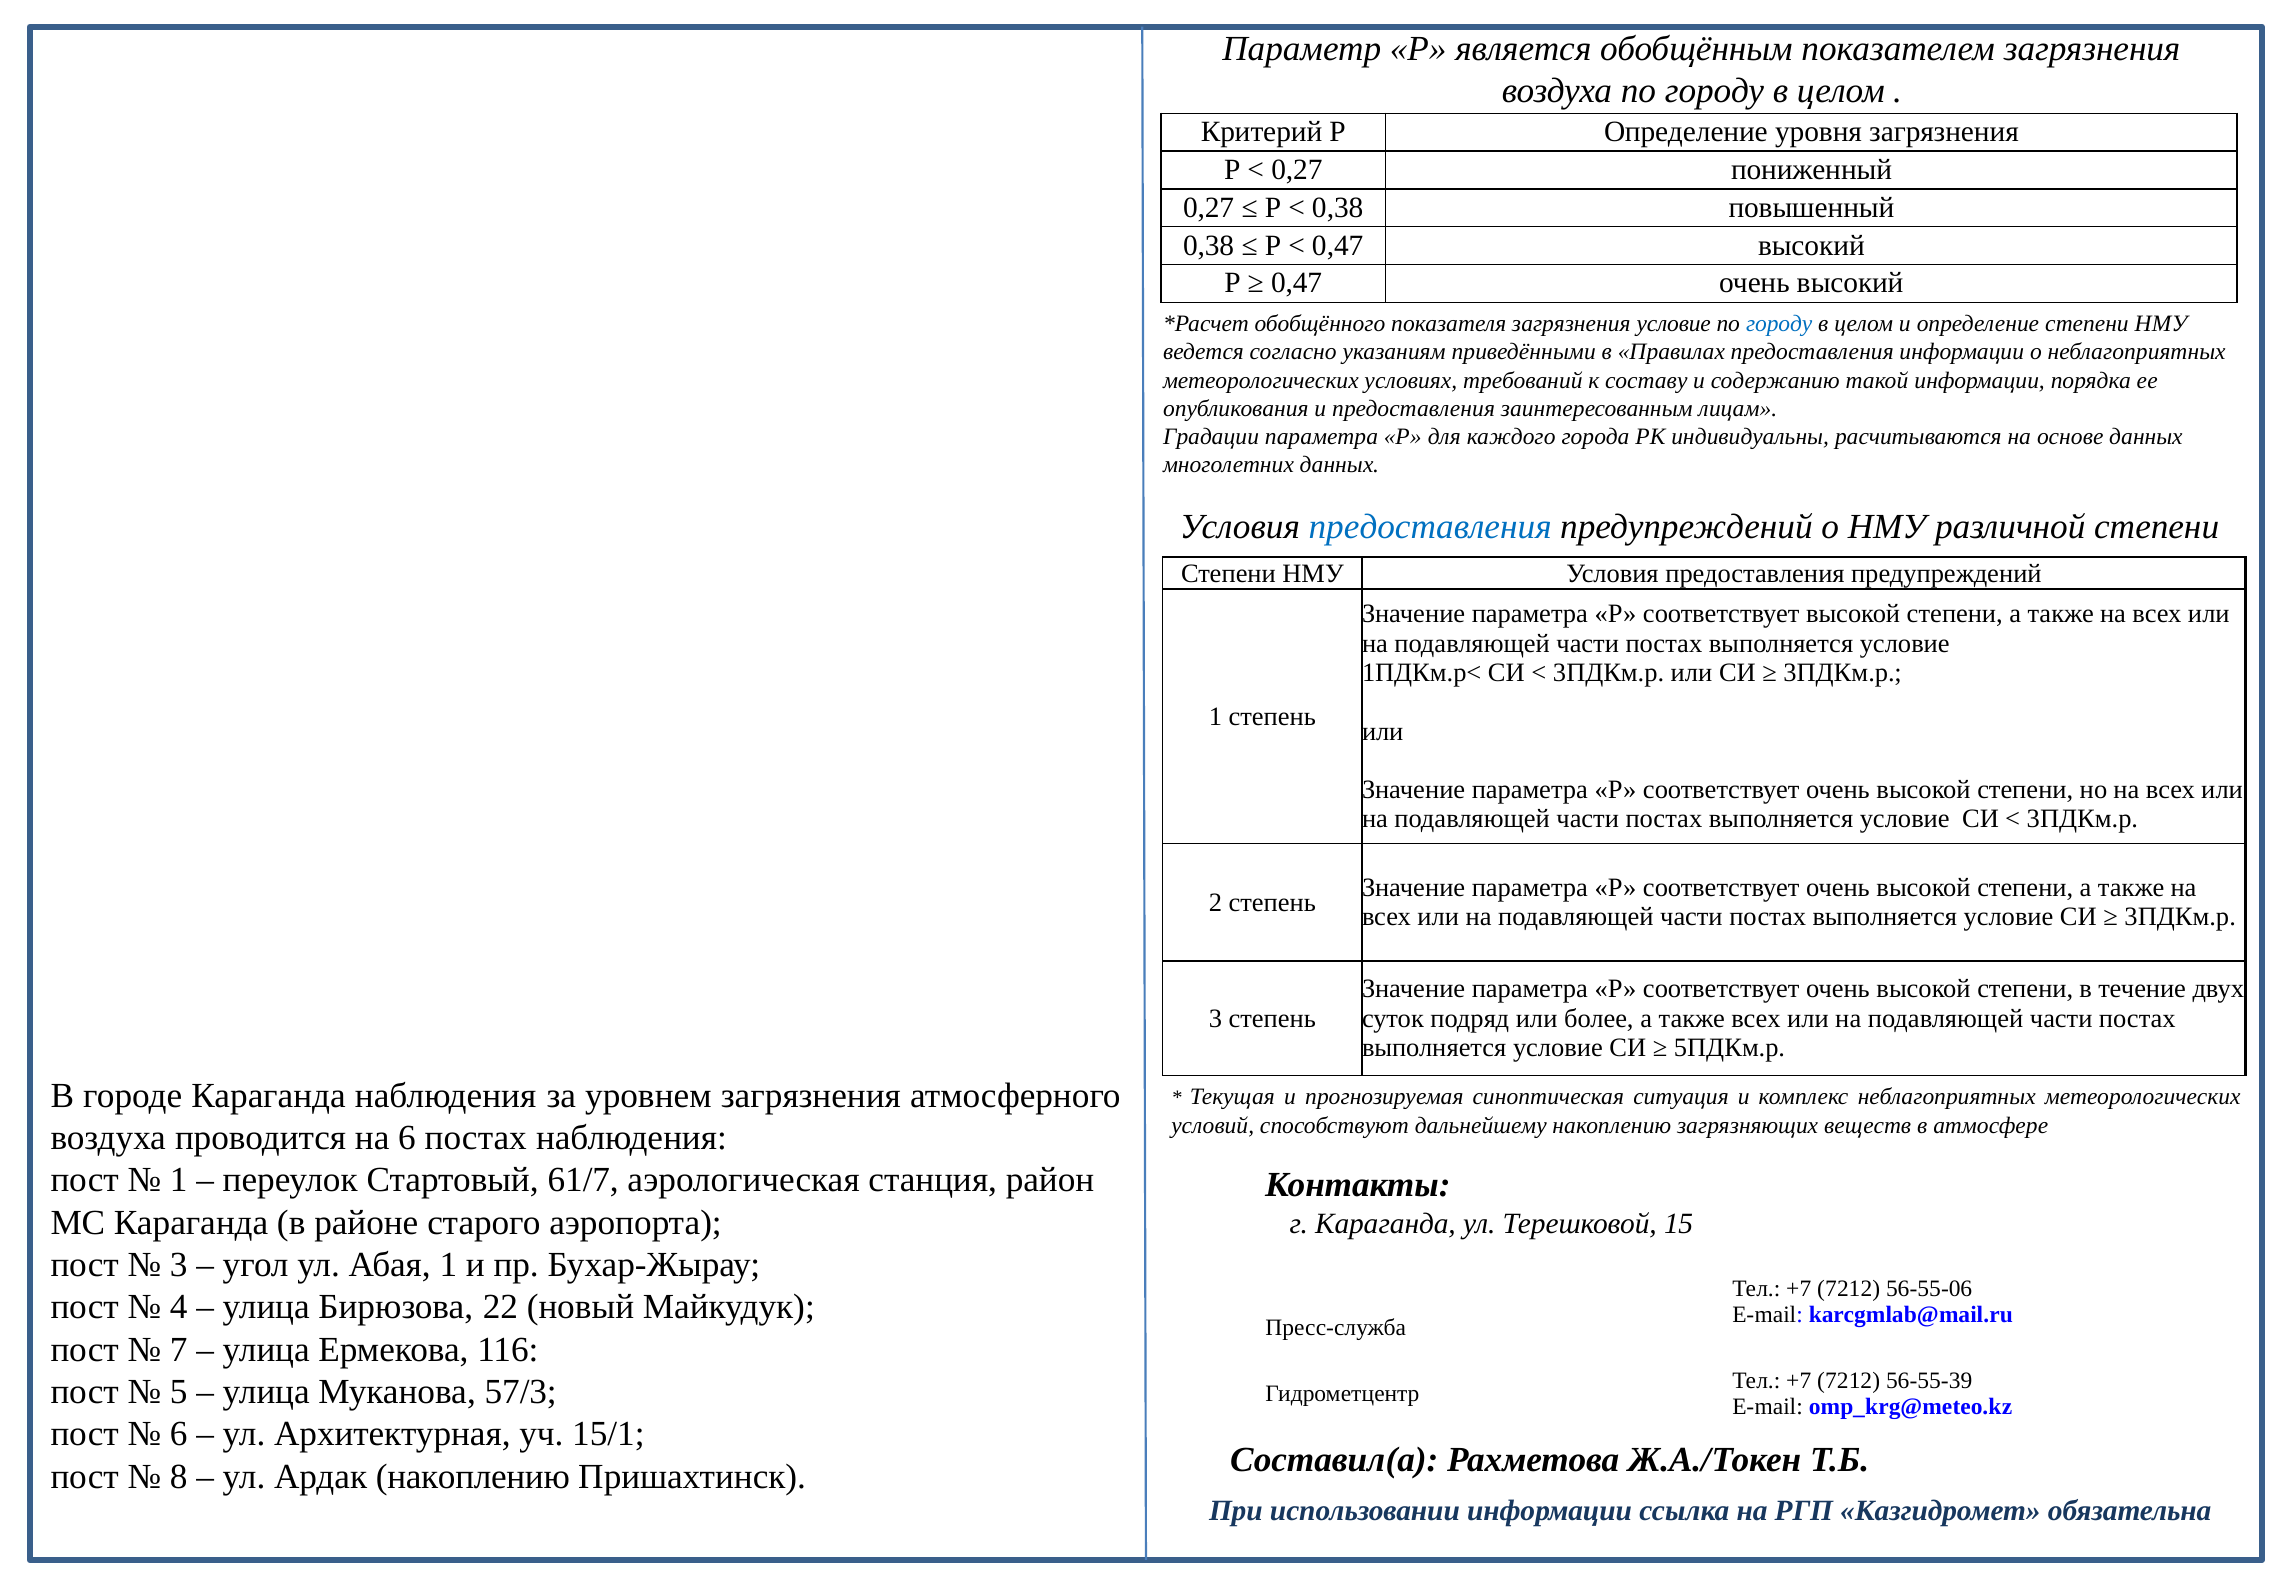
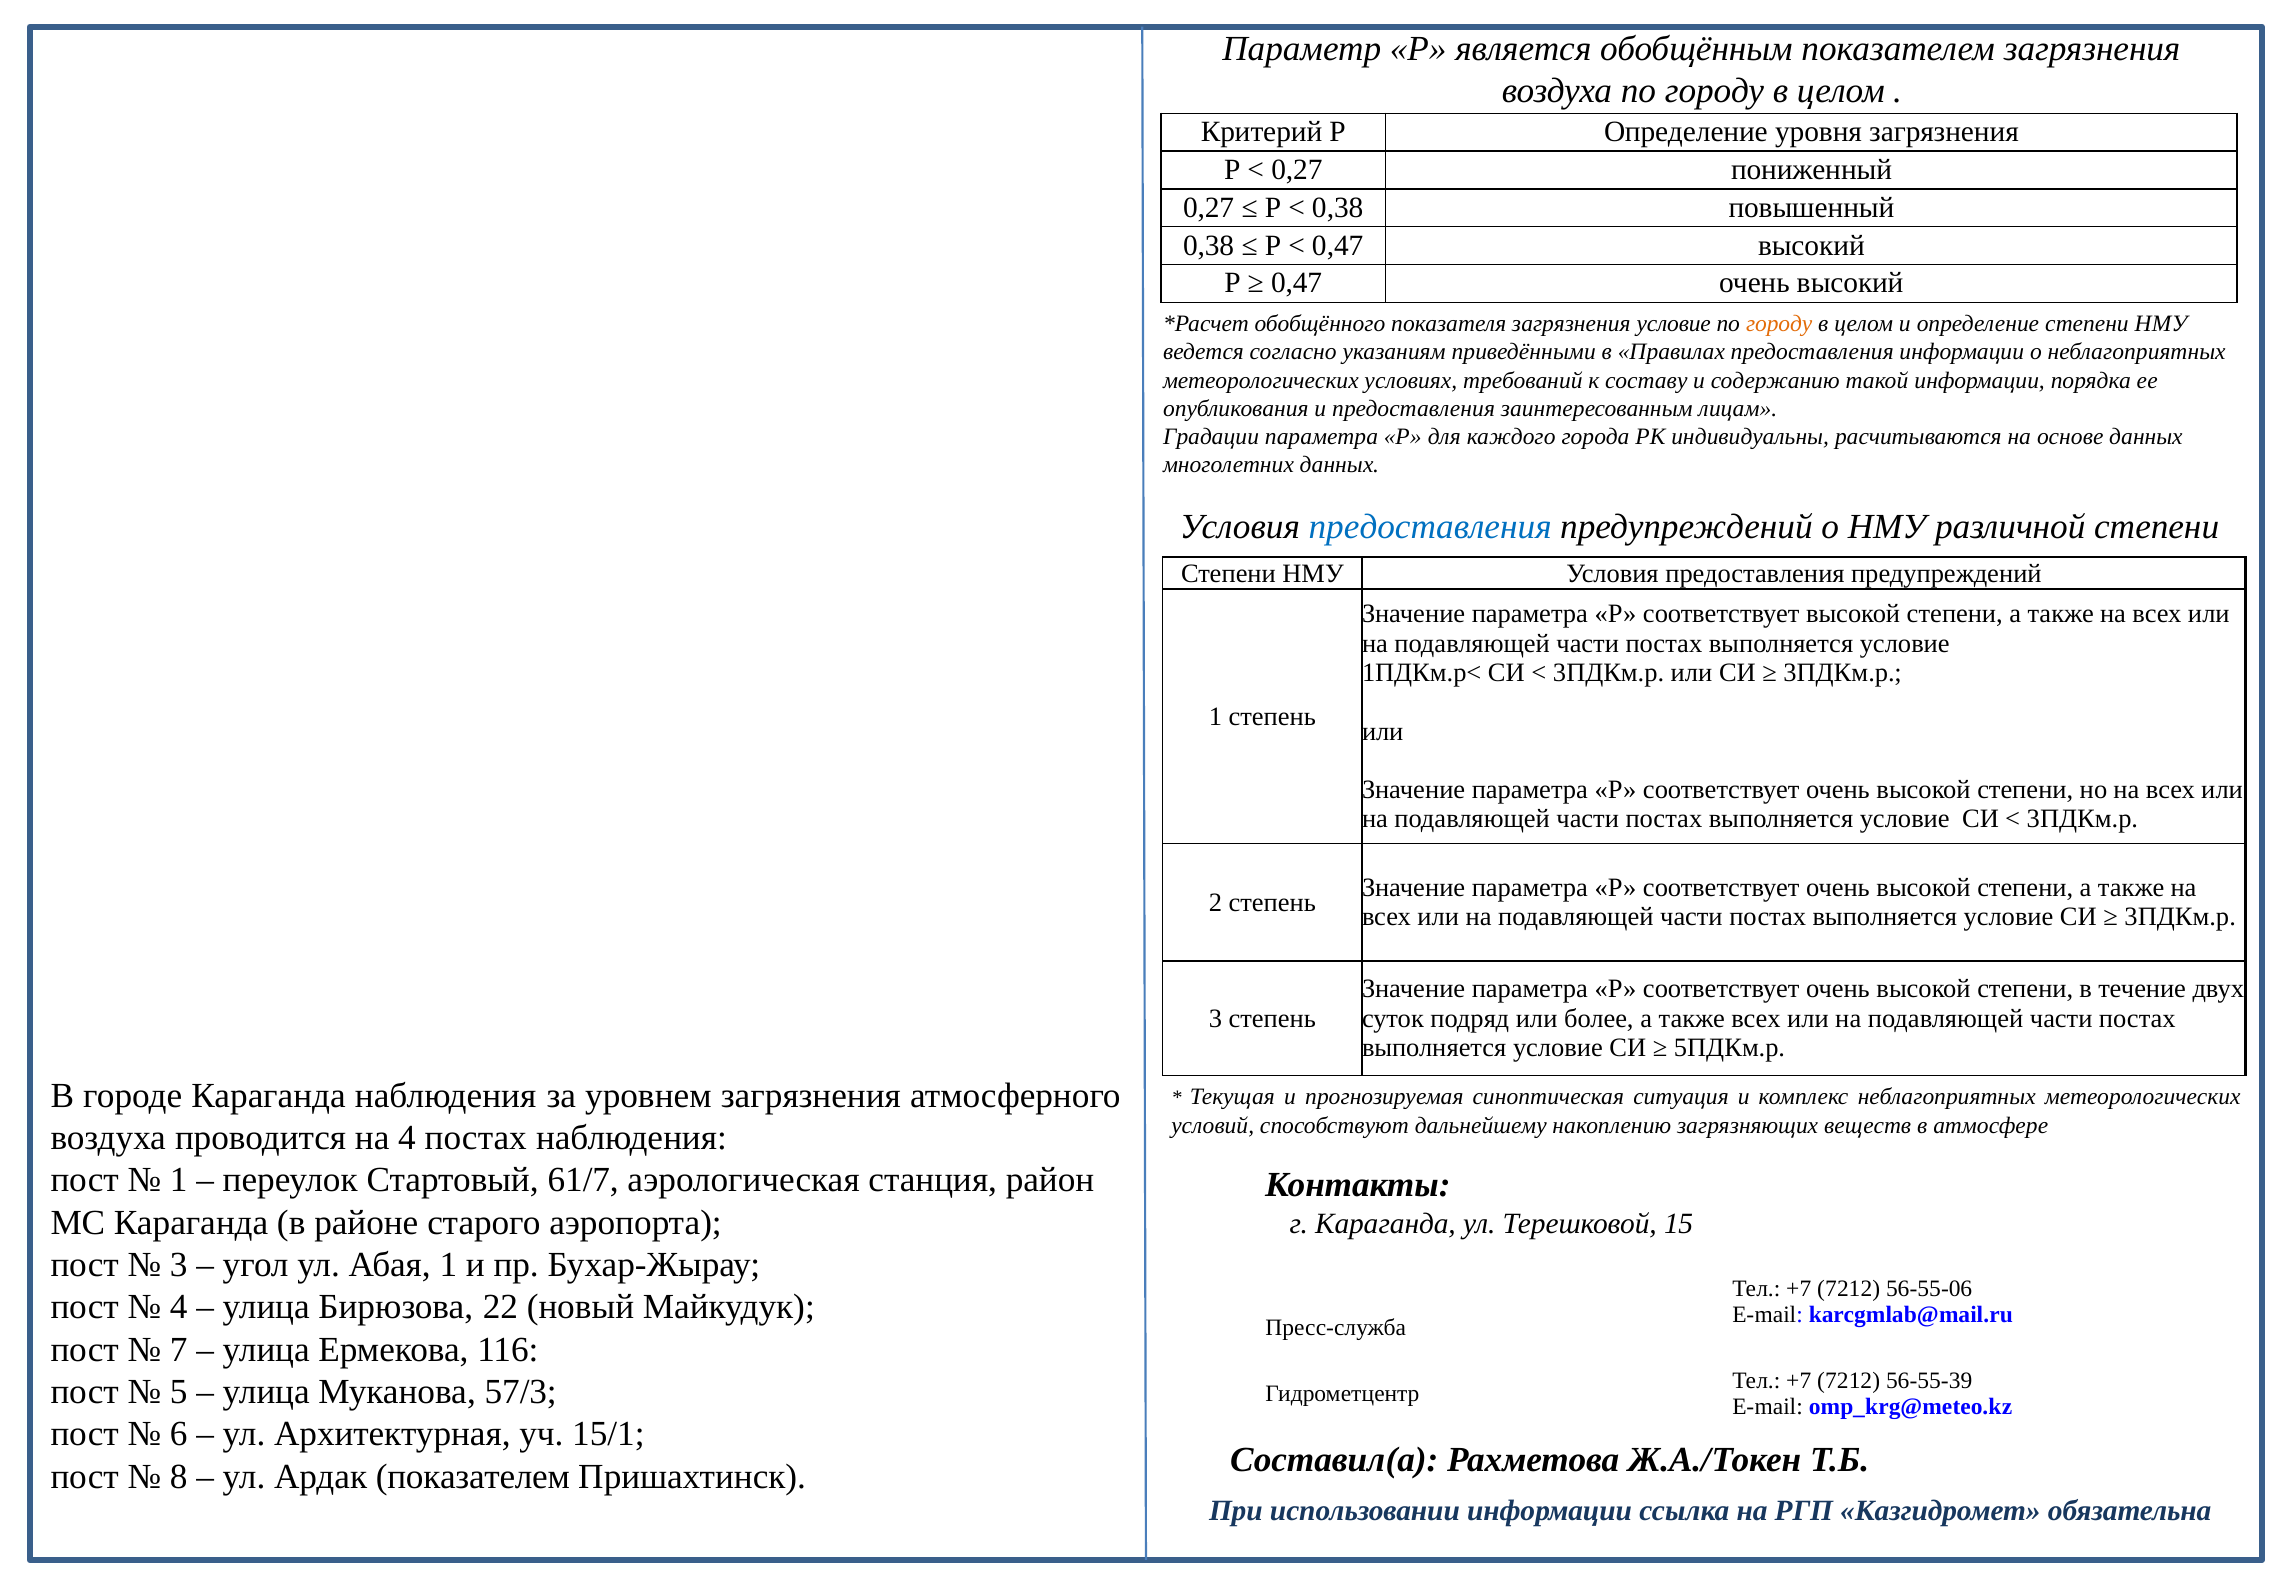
городу at (1779, 324) colour: blue -> orange
на 6: 6 -> 4
Ардак накоплению: накоплению -> показателем
